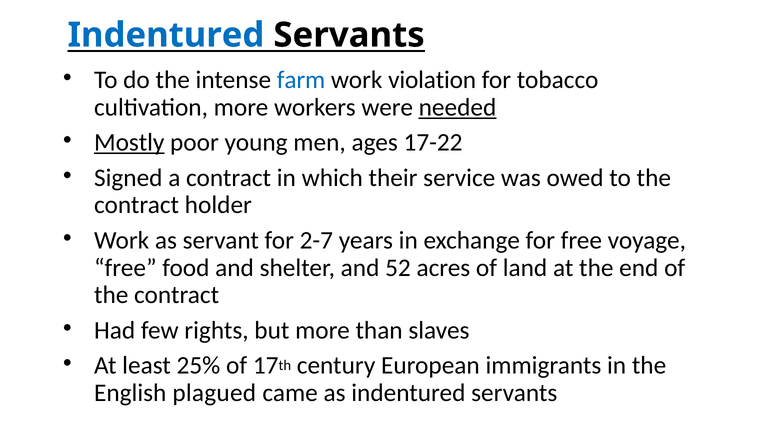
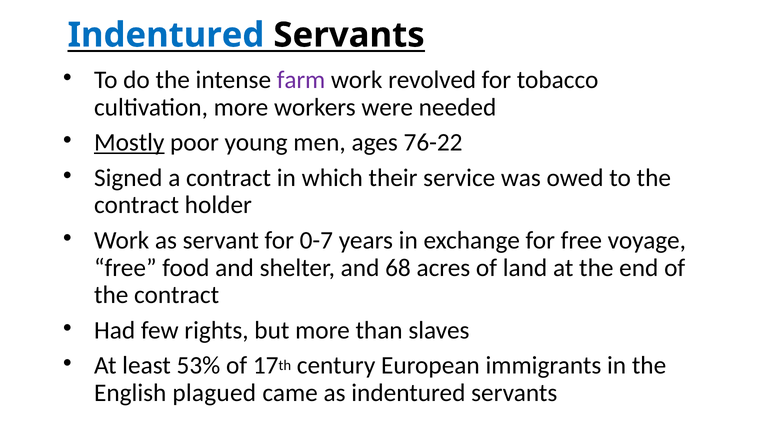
farm colour: blue -> purple
violation: violation -> revolved
needed underline: present -> none
17-22: 17-22 -> 76-22
2-7: 2-7 -> 0-7
52: 52 -> 68
25%: 25% -> 53%
